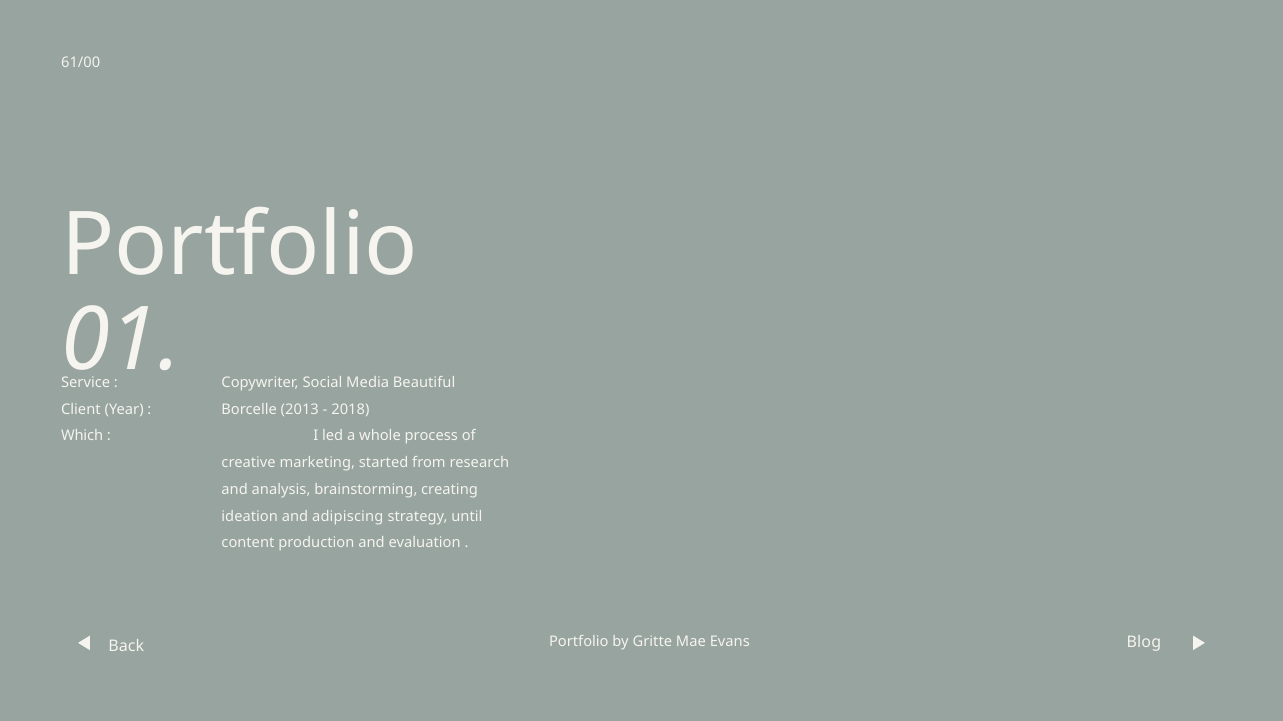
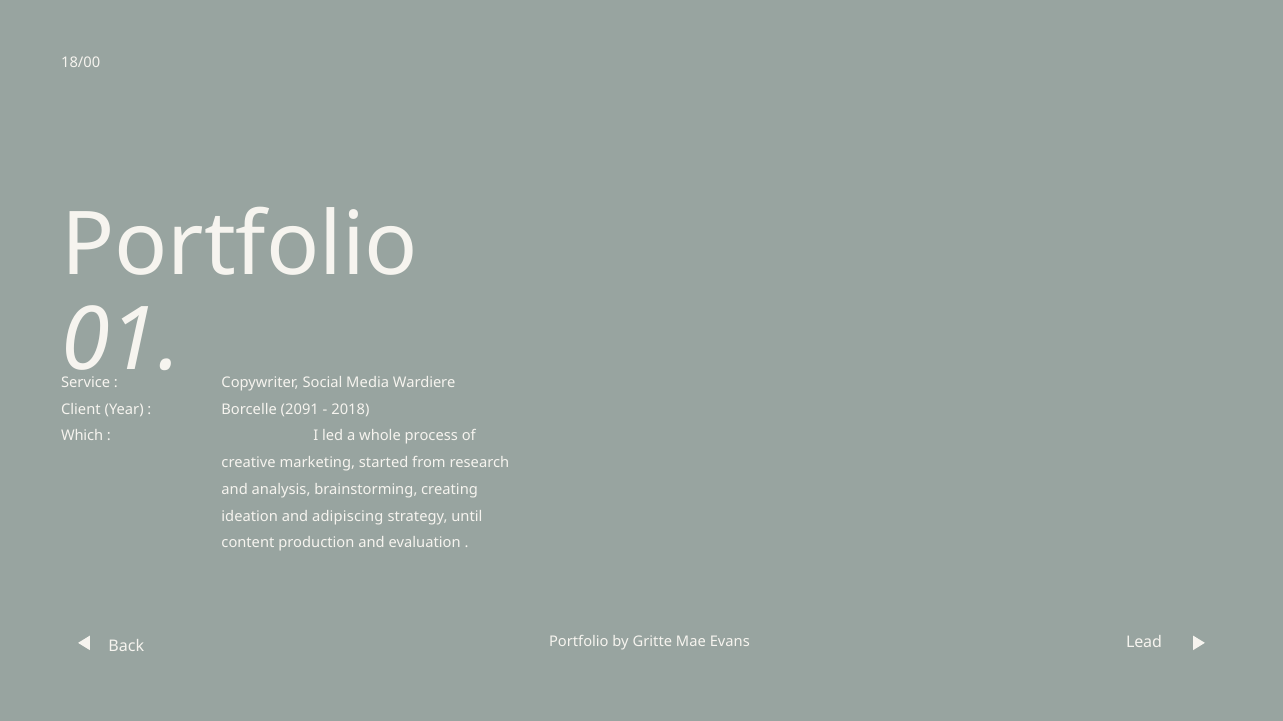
61/00: 61/00 -> 18/00
Beautiful: Beautiful -> Wardiere
2013: 2013 -> 2091
Blog: Blog -> Lead
